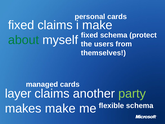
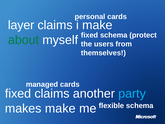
fixed at (21, 25): fixed -> layer
layer at (18, 93): layer -> fixed
party colour: light green -> light blue
